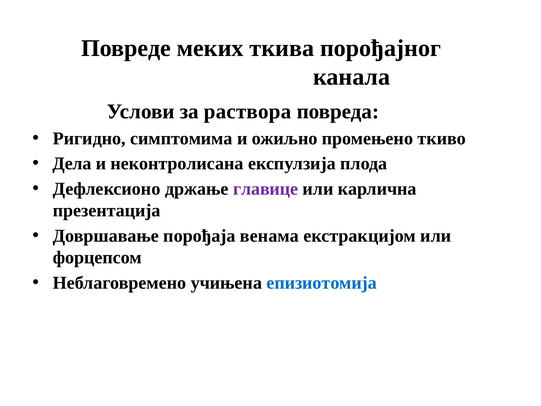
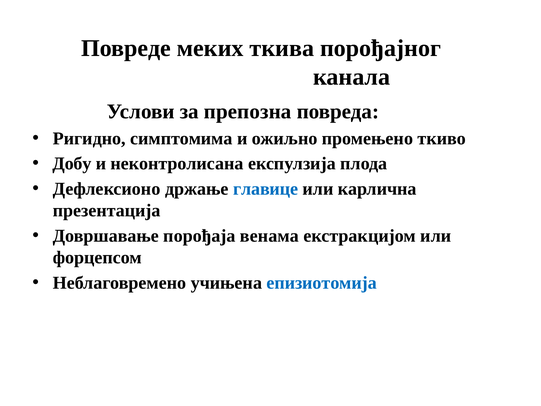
раствора: раствора -> препозна
Дела: Дела -> Добу
главице colour: purple -> blue
